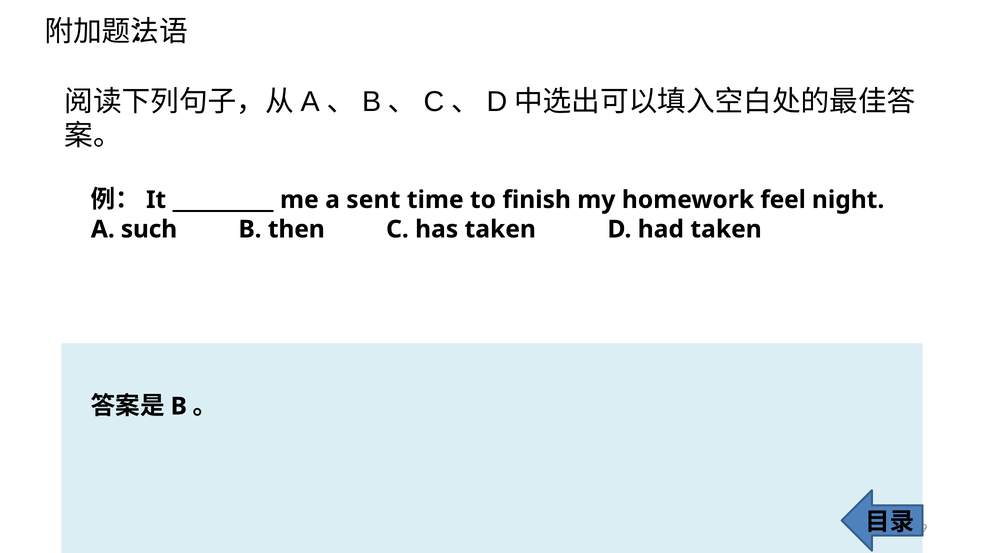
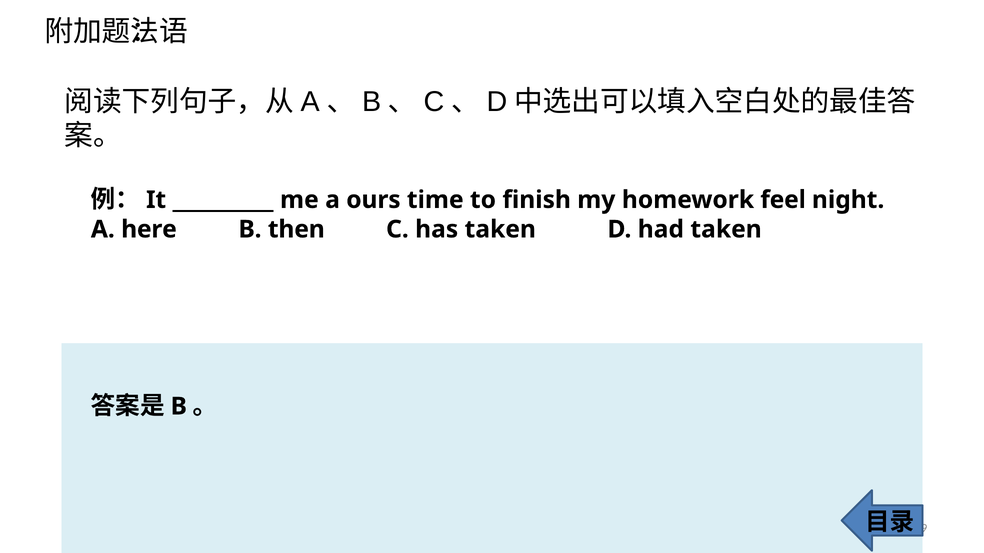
sent: sent -> ours
such: such -> here
